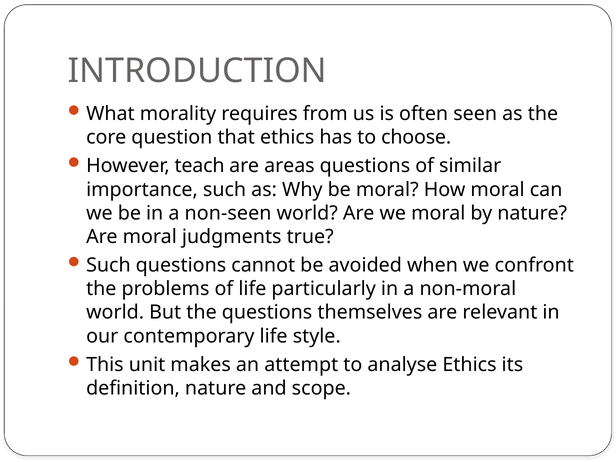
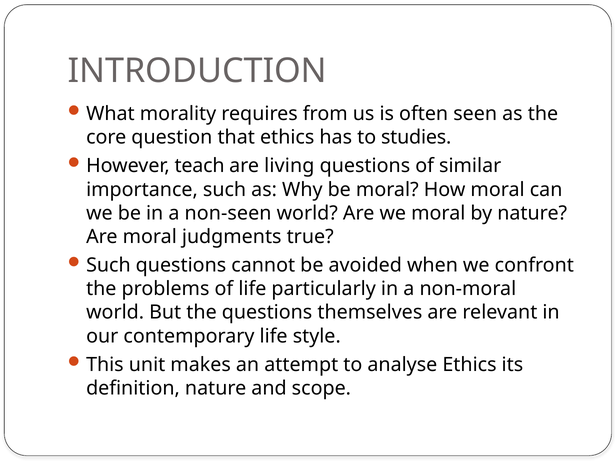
choose: choose -> studies
areas: areas -> living
